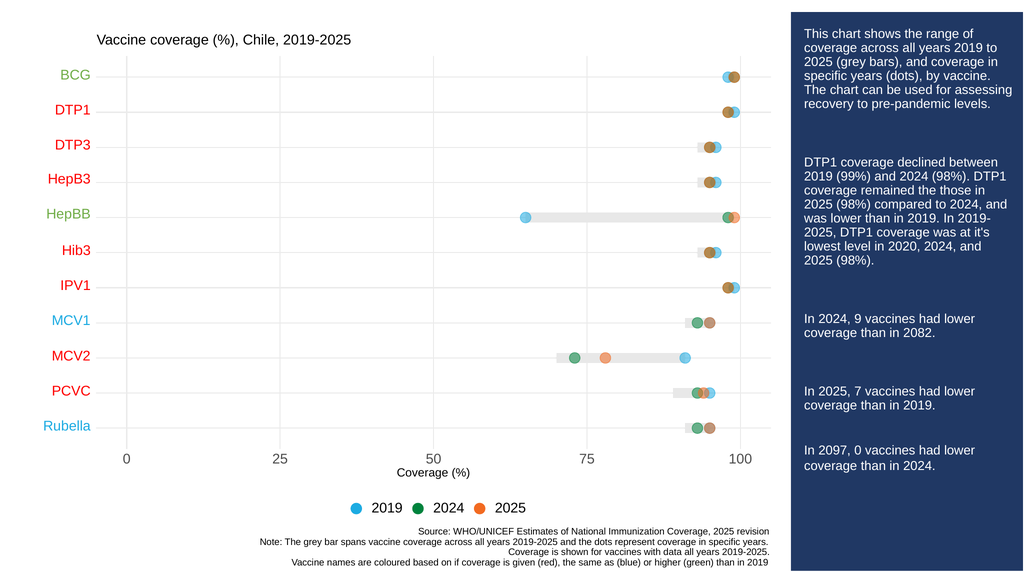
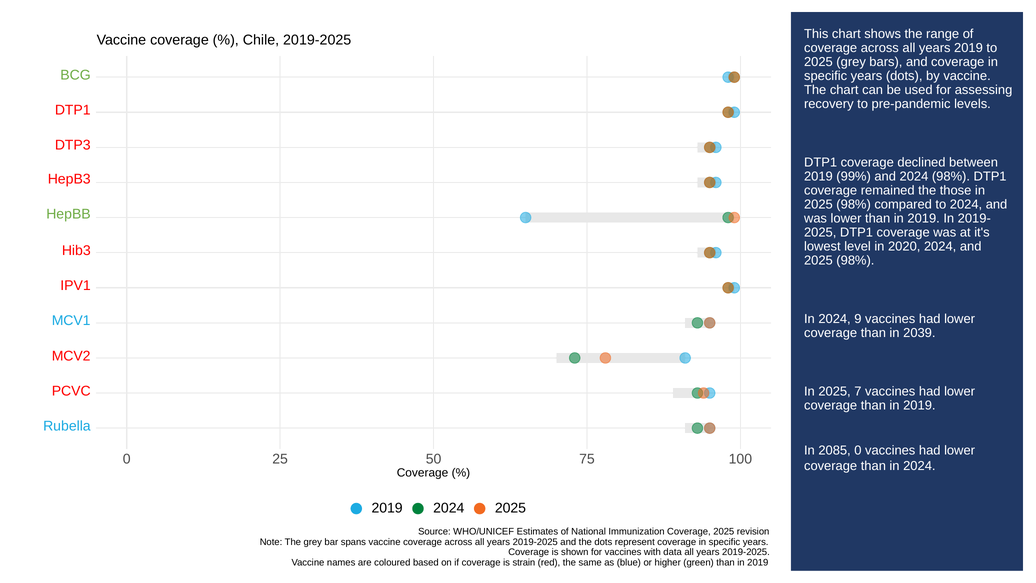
2082: 2082 -> 2039
2097: 2097 -> 2085
given: given -> strain
